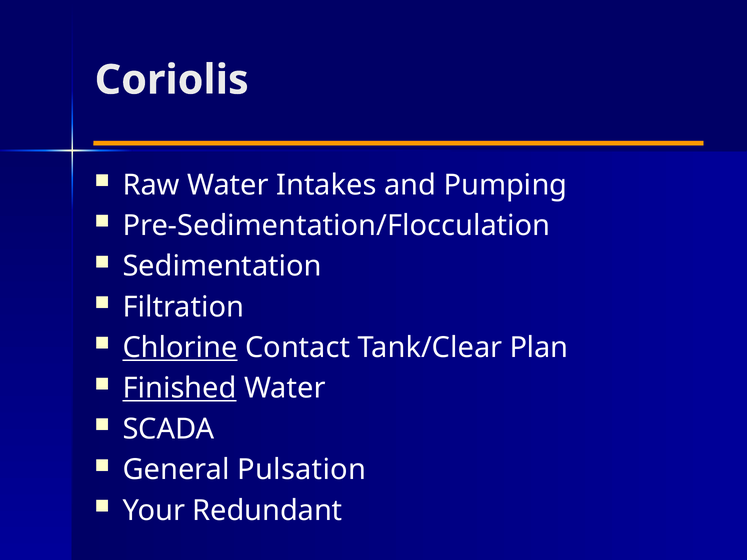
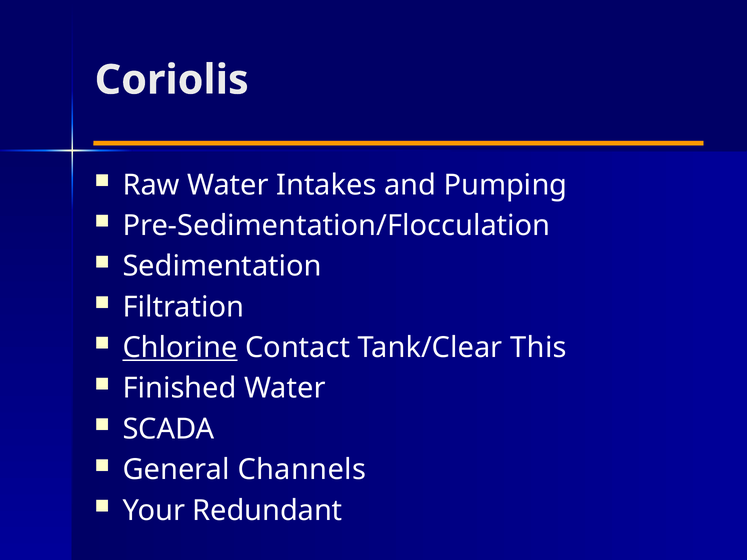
Plan: Plan -> This
Finished underline: present -> none
Pulsation: Pulsation -> Channels
